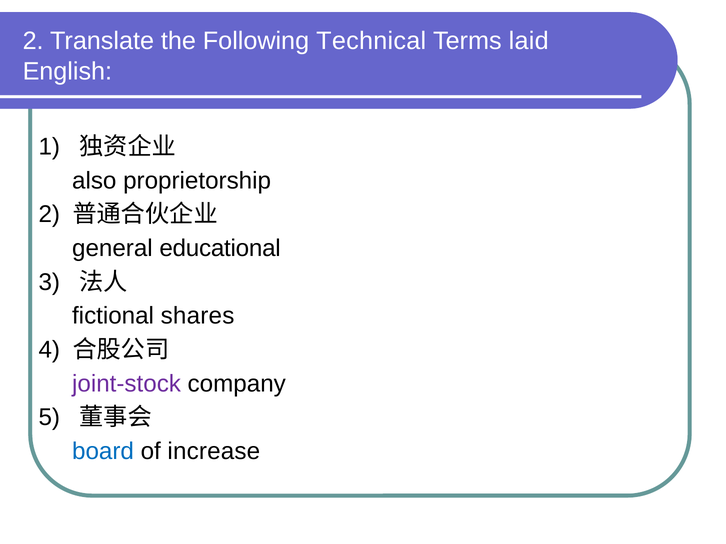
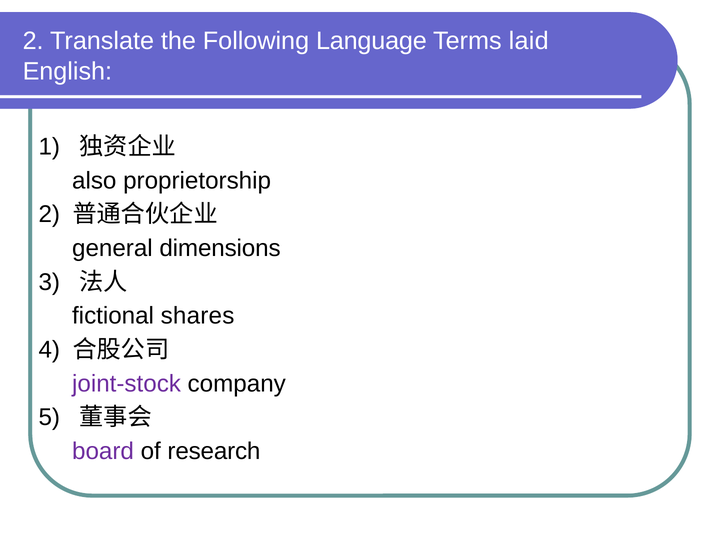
Technical: Technical -> Language
educational: educational -> dimensions
board colour: blue -> purple
increase: increase -> research
